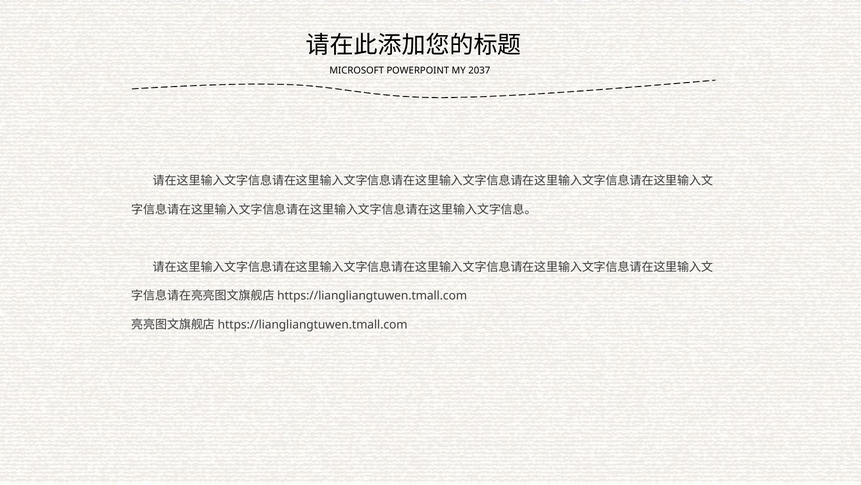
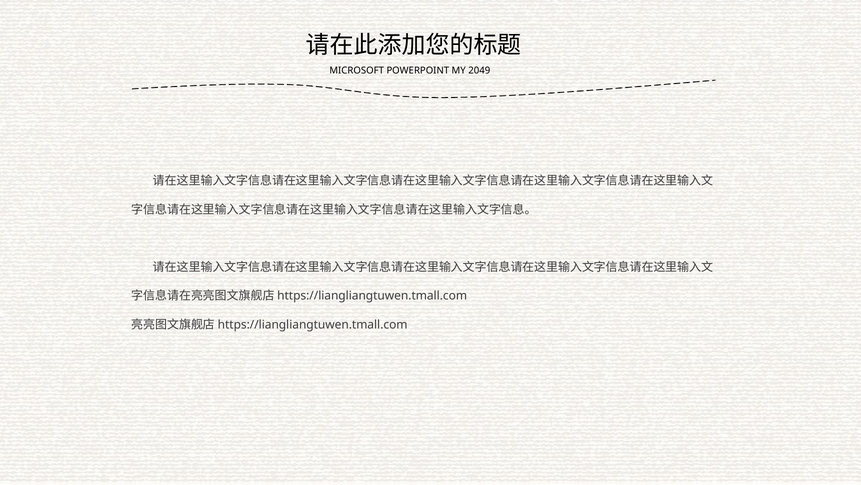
2037: 2037 -> 2049
